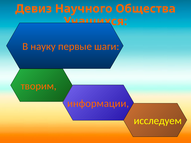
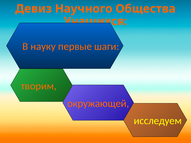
информации: информации -> окружающей
